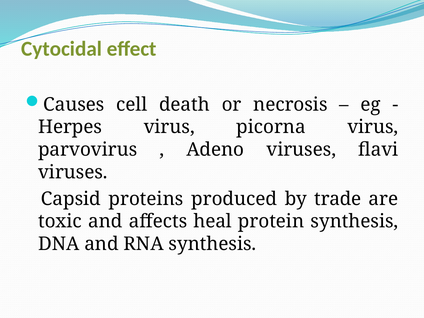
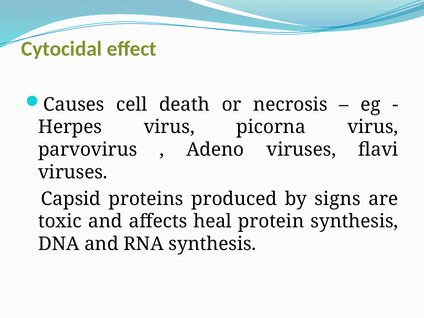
trade: trade -> signs
